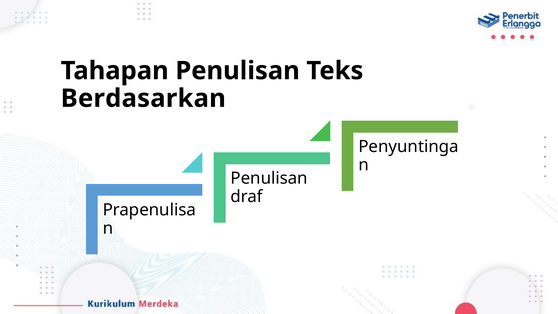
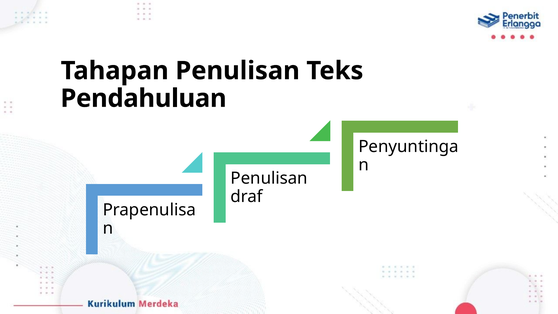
Berdasarkan: Berdasarkan -> Pendahuluan
